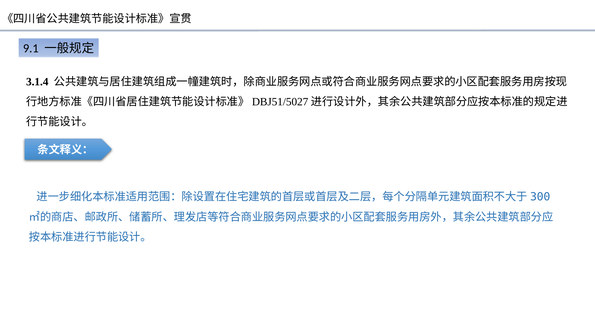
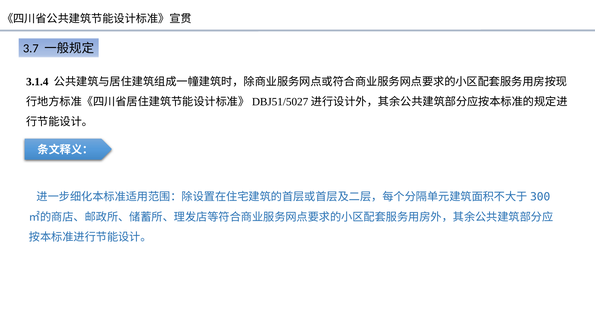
9.1: 9.1 -> 3.7
